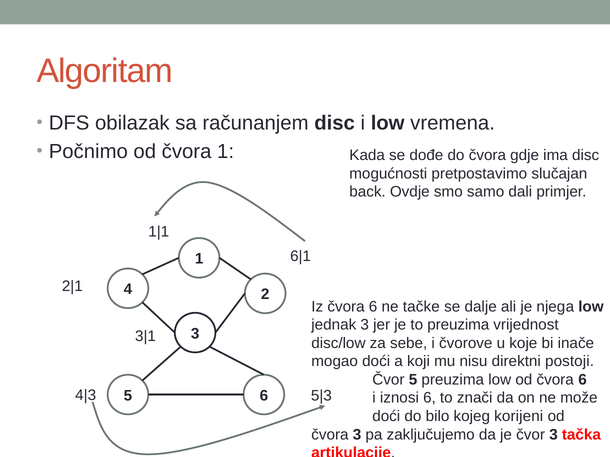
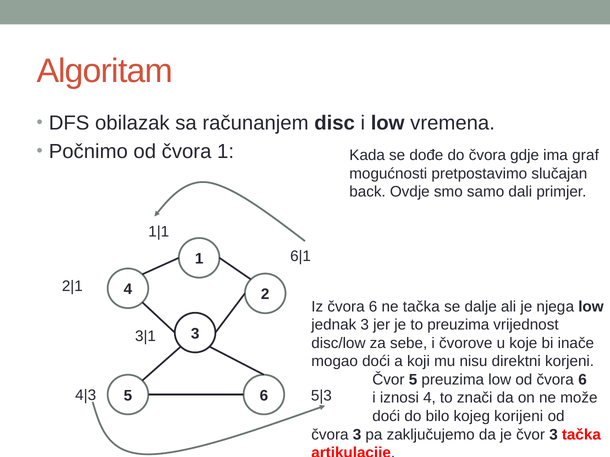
ima disc: disc -> graf
ne tačke: tačke -> tačka
postoji: postoji -> korjeni
iznosi 6: 6 -> 4
